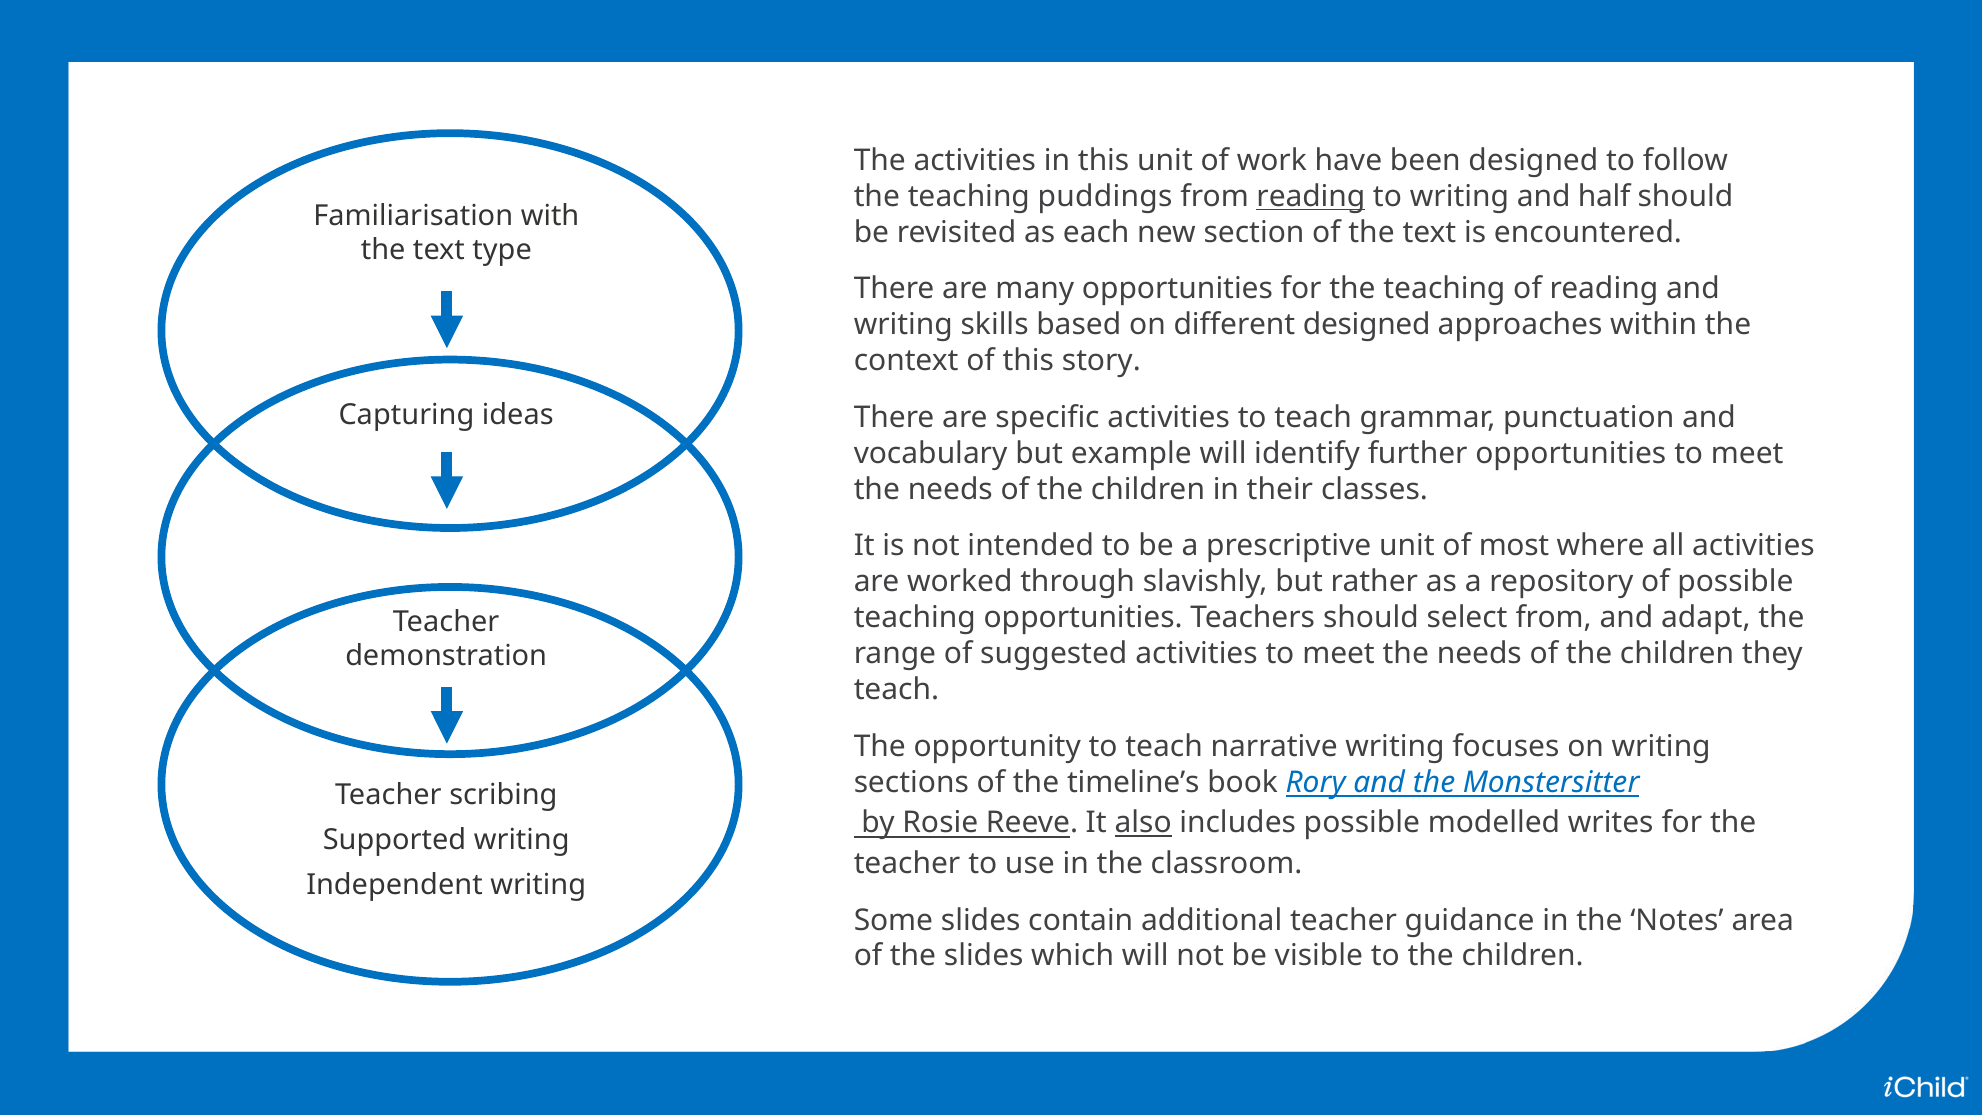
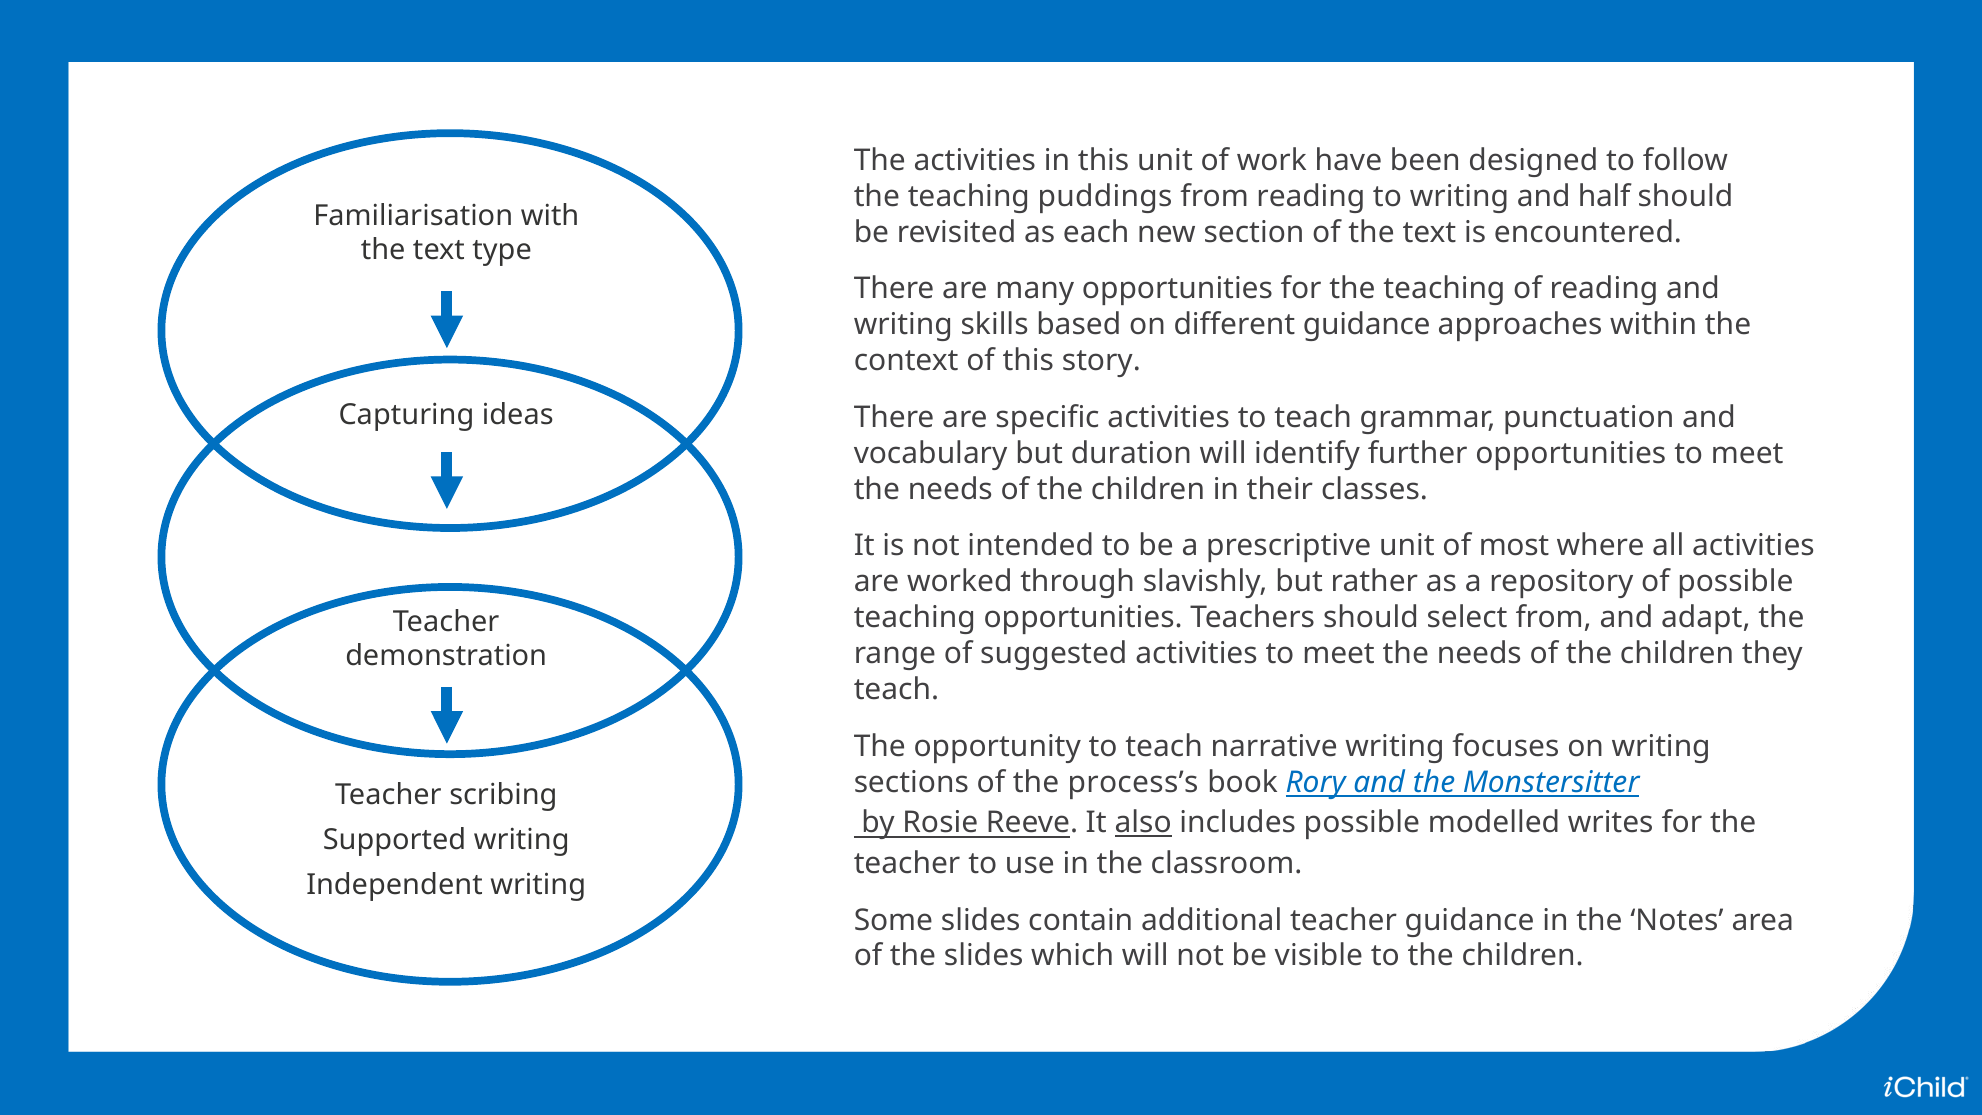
reading at (1311, 197) underline: present -> none
different designed: designed -> guidance
example: example -> duration
timeline’s: timeline’s -> process’s
